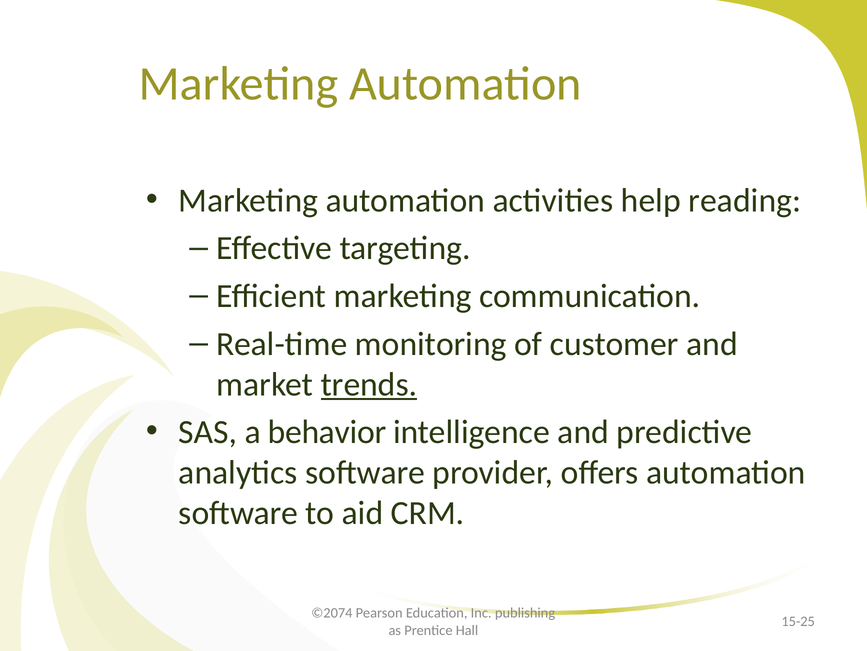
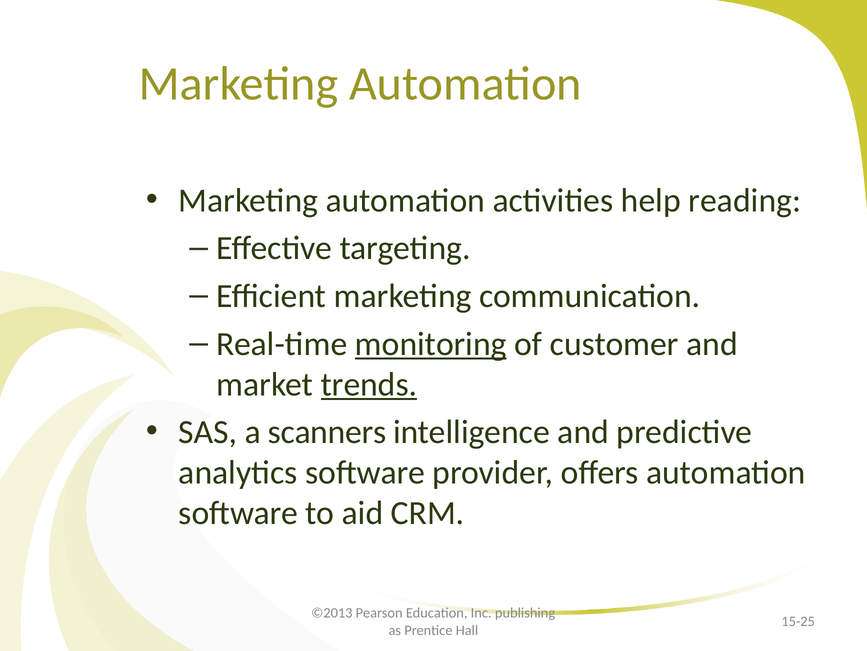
monitoring underline: none -> present
behavior: behavior -> scanners
©2074: ©2074 -> ©2013
